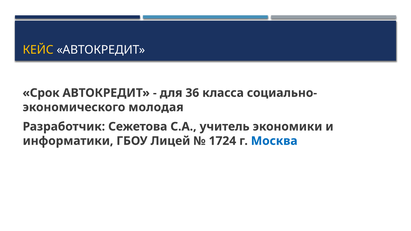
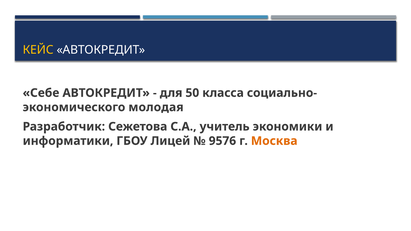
Срок: Срок -> Себе
36: 36 -> 50
1724: 1724 -> 9576
Москва colour: blue -> orange
